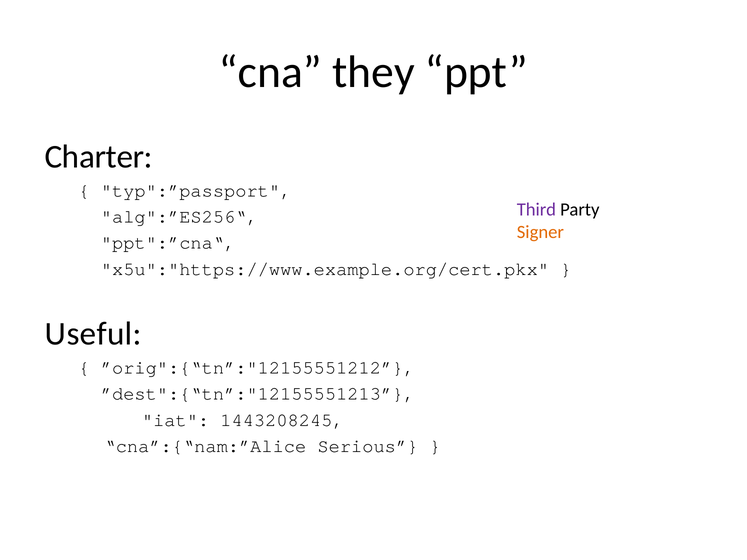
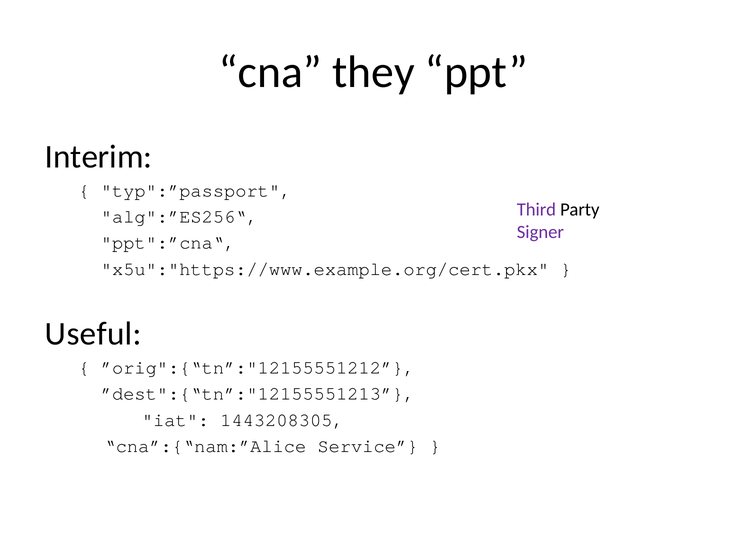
Charter: Charter -> Interim
Signer colour: orange -> purple
1443208245: 1443208245 -> 1443208305
Serious: Serious -> Service
